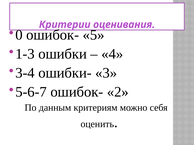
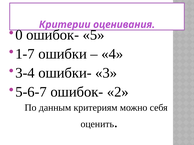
1-3: 1-3 -> 1-7
